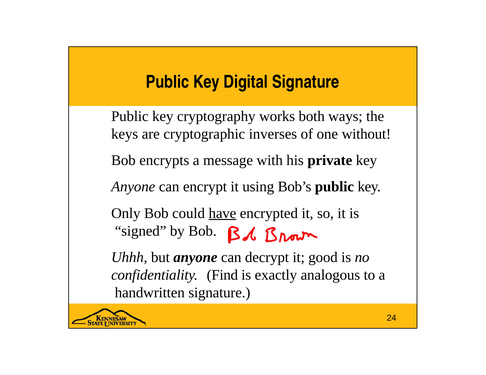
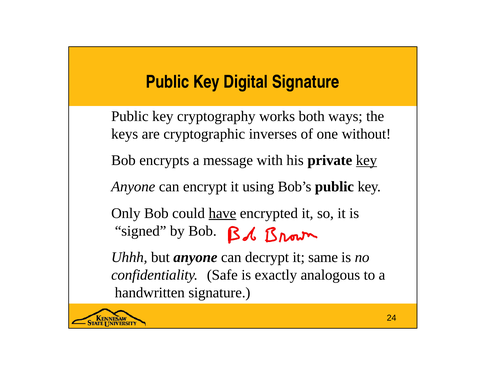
key at (366, 161) underline: none -> present
good: good -> same
Find: Find -> Safe
